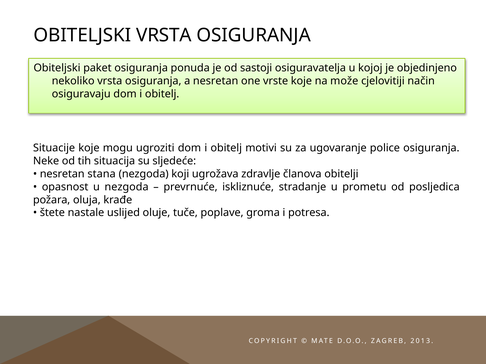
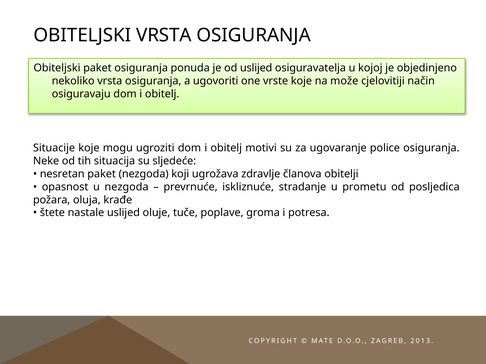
od sastoji: sastoji -> uslijed
a nesretan: nesretan -> ugovoriti
nesretan stana: stana -> paket
